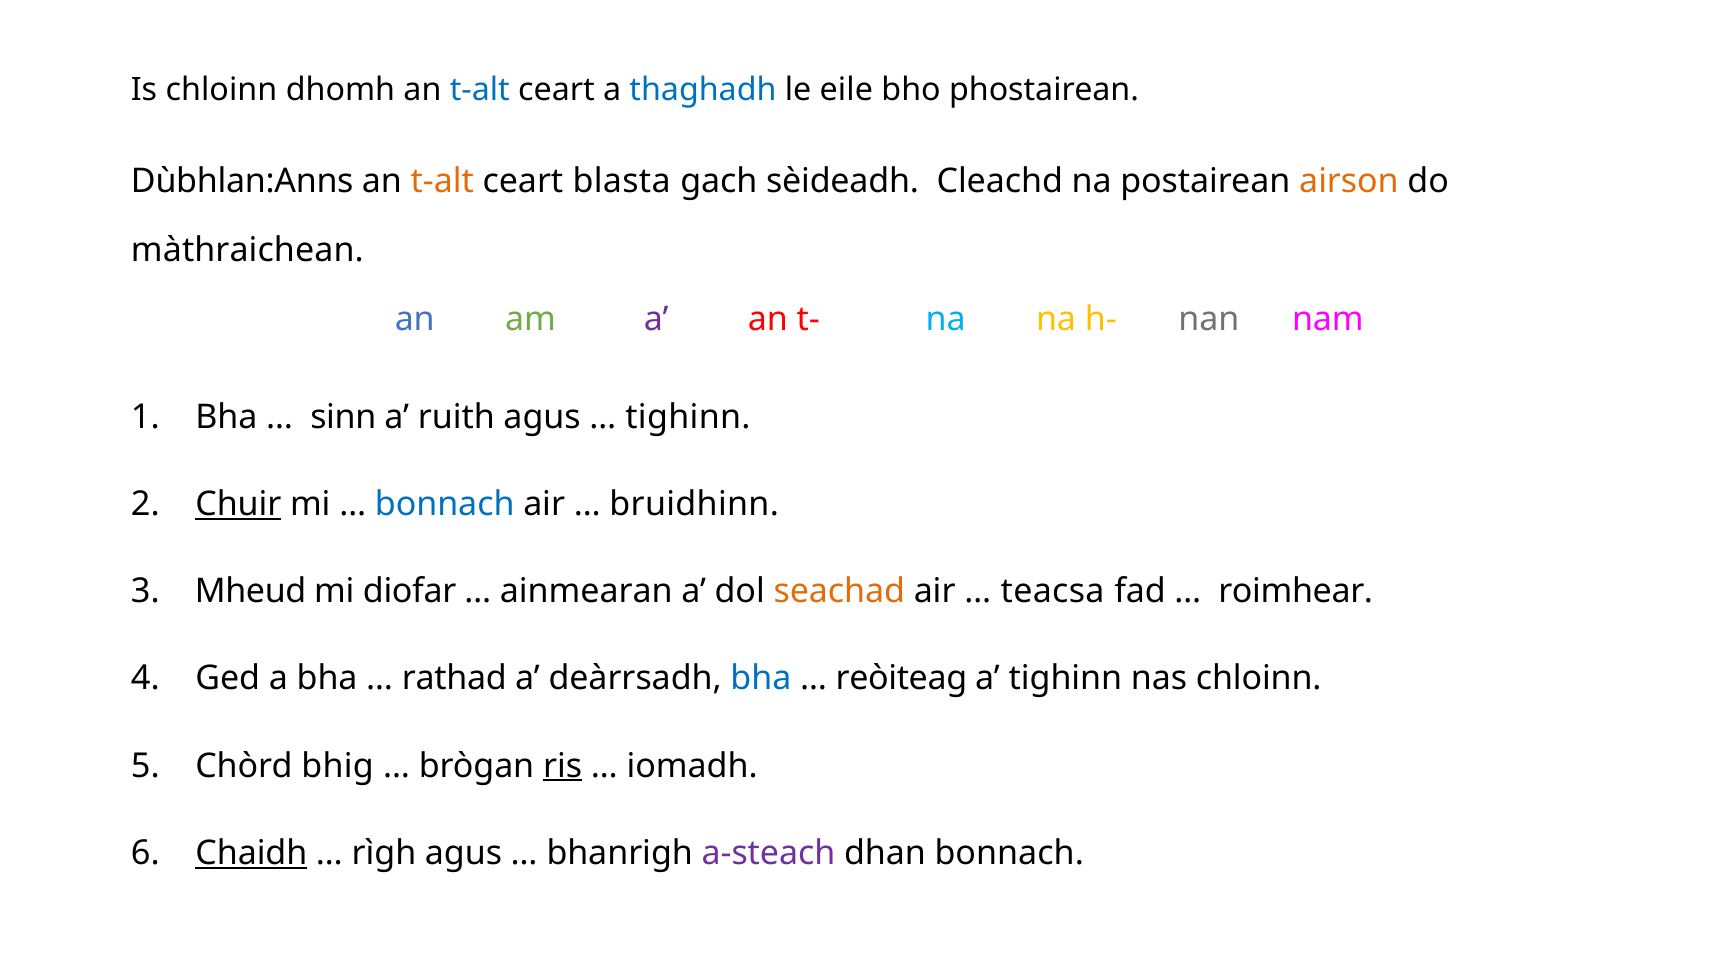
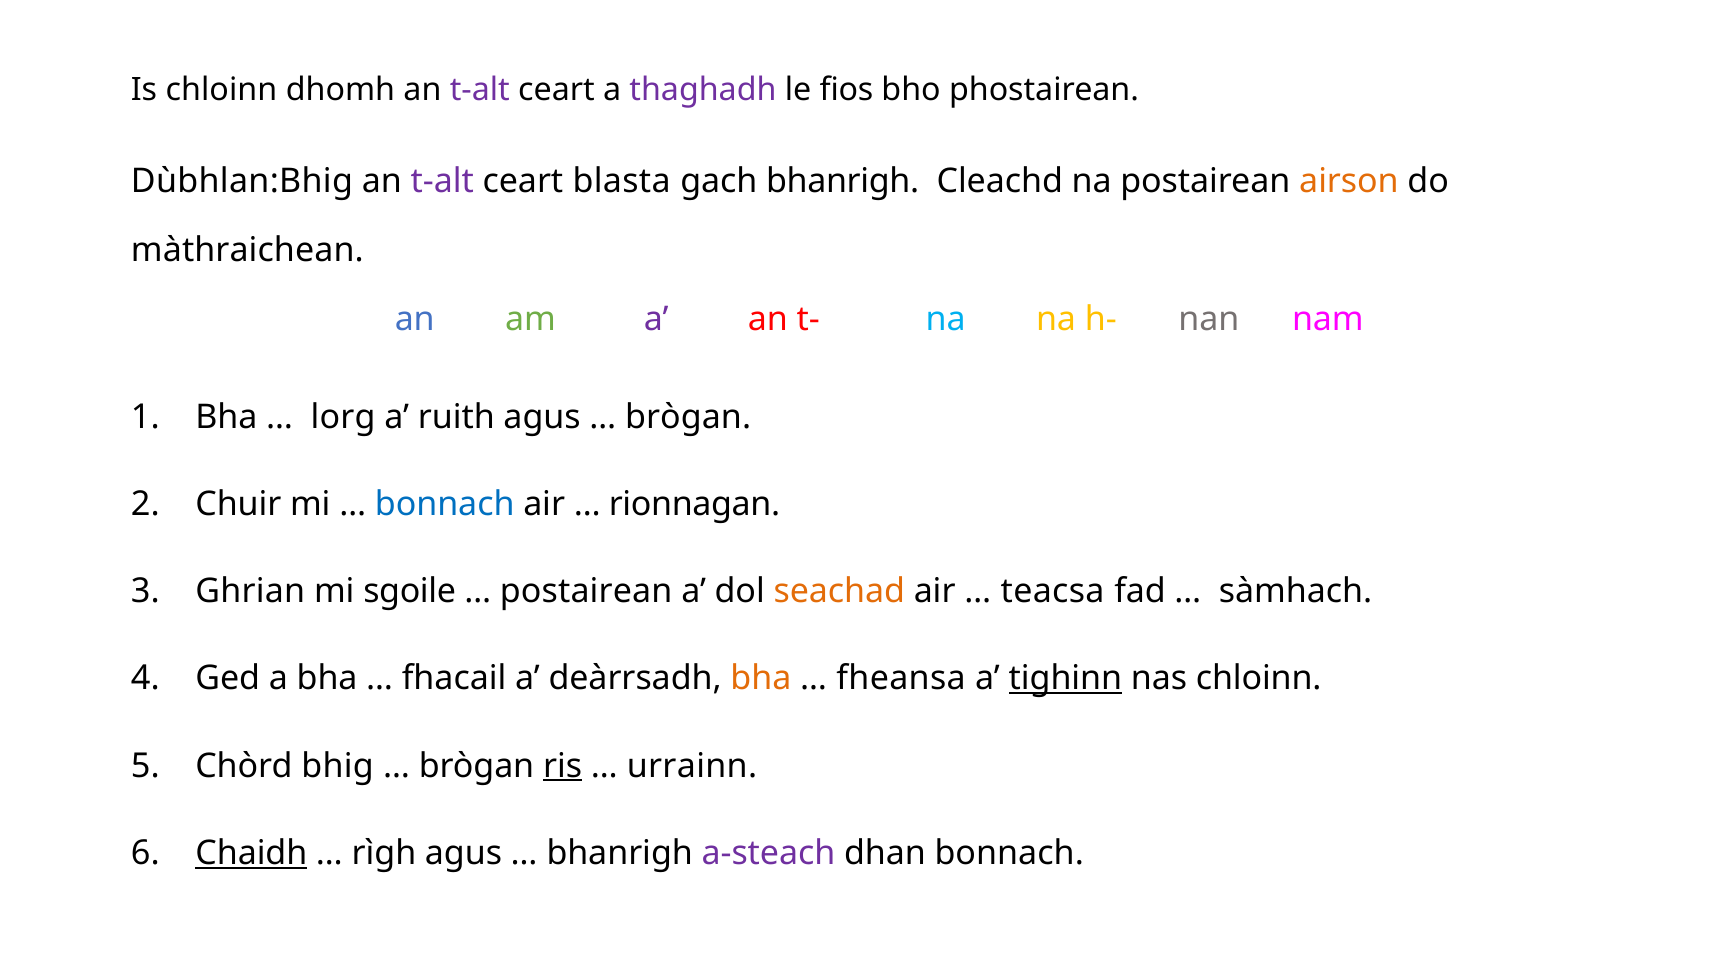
t-alt at (480, 90) colour: blue -> purple
thaghadh colour: blue -> purple
eile: eile -> fios
Dùbhlan:Anns: Dùbhlan:Anns -> Dùbhlan:Bhig
t-alt at (442, 181) colour: orange -> purple
gach sèideadh: sèideadh -> bhanrigh
sinn: sinn -> lorg
tighinn at (688, 418): tighinn -> brògan
Chuir underline: present -> none
bruidhinn: bruidhinn -> rionnagan
Mheud: Mheud -> Ghrian
diofar: diofar -> sgoile
ainmearan at (586, 592): ainmearan -> postairean
roimhear: roimhear -> sàmhach
rathad: rathad -> fhacail
bha at (761, 679) colour: blue -> orange
reòiteag: reòiteag -> fheansa
tighinn at (1065, 679) underline: none -> present
iomadh: iomadh -> urrainn
